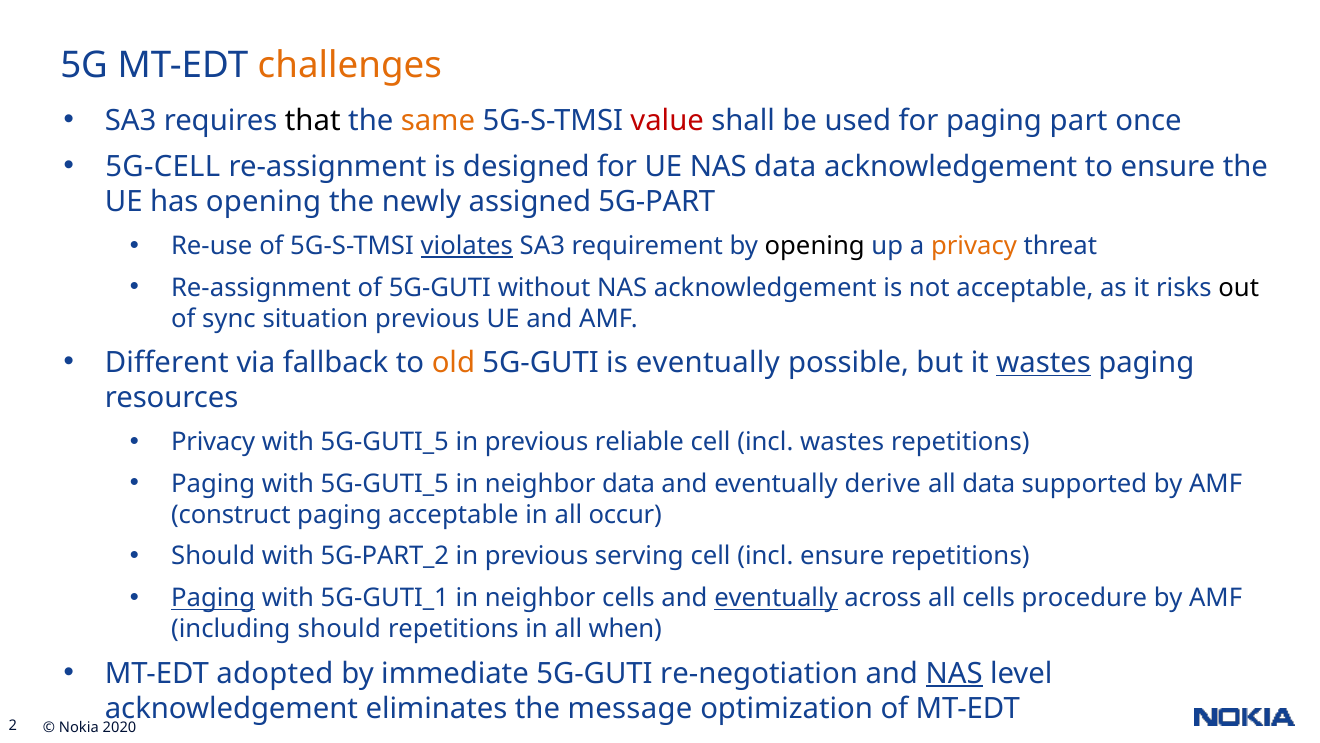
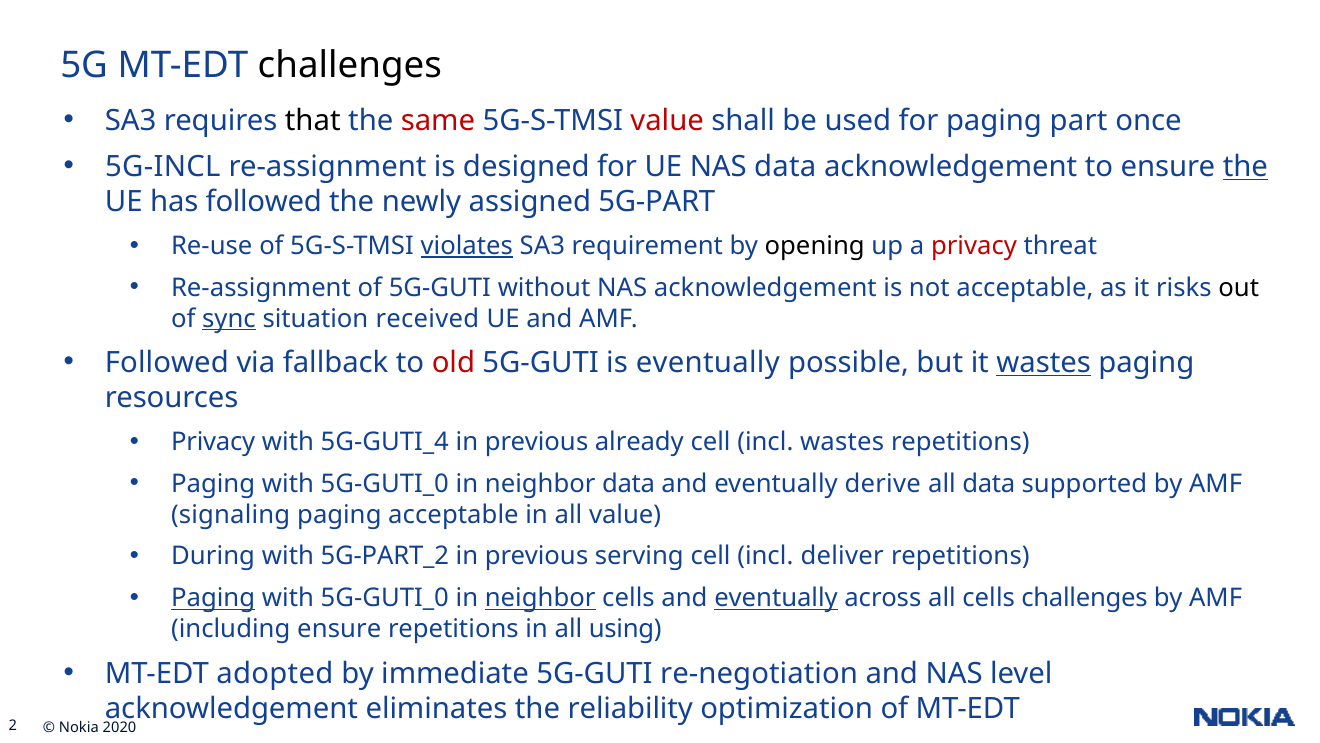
challenges at (350, 65) colour: orange -> black
same colour: orange -> red
5G-CELL: 5G-CELL -> 5G-INCL
the at (1245, 167) underline: none -> present
has opening: opening -> followed
privacy at (974, 246) colour: orange -> red
sync underline: none -> present
situation previous: previous -> received
Different at (167, 363): Different -> Followed
old colour: orange -> red
5G-GUTI_5 at (385, 442): 5G-GUTI_5 -> 5G-GUTI_4
reliable: reliable -> already
5G-GUTI_5 at (385, 483): 5G-GUTI_5 -> 5G-GUTI_0
construct: construct -> signaling
all occur: occur -> value
Should at (213, 556): Should -> During
incl ensure: ensure -> deliver
5G-GUTI_1 at (385, 598): 5G-GUTI_1 -> 5G-GUTI_0
neighbor at (540, 598) underline: none -> present
cells procedure: procedure -> challenges
including should: should -> ensure
when: when -> using
NAS at (954, 673) underline: present -> none
message: message -> reliability
